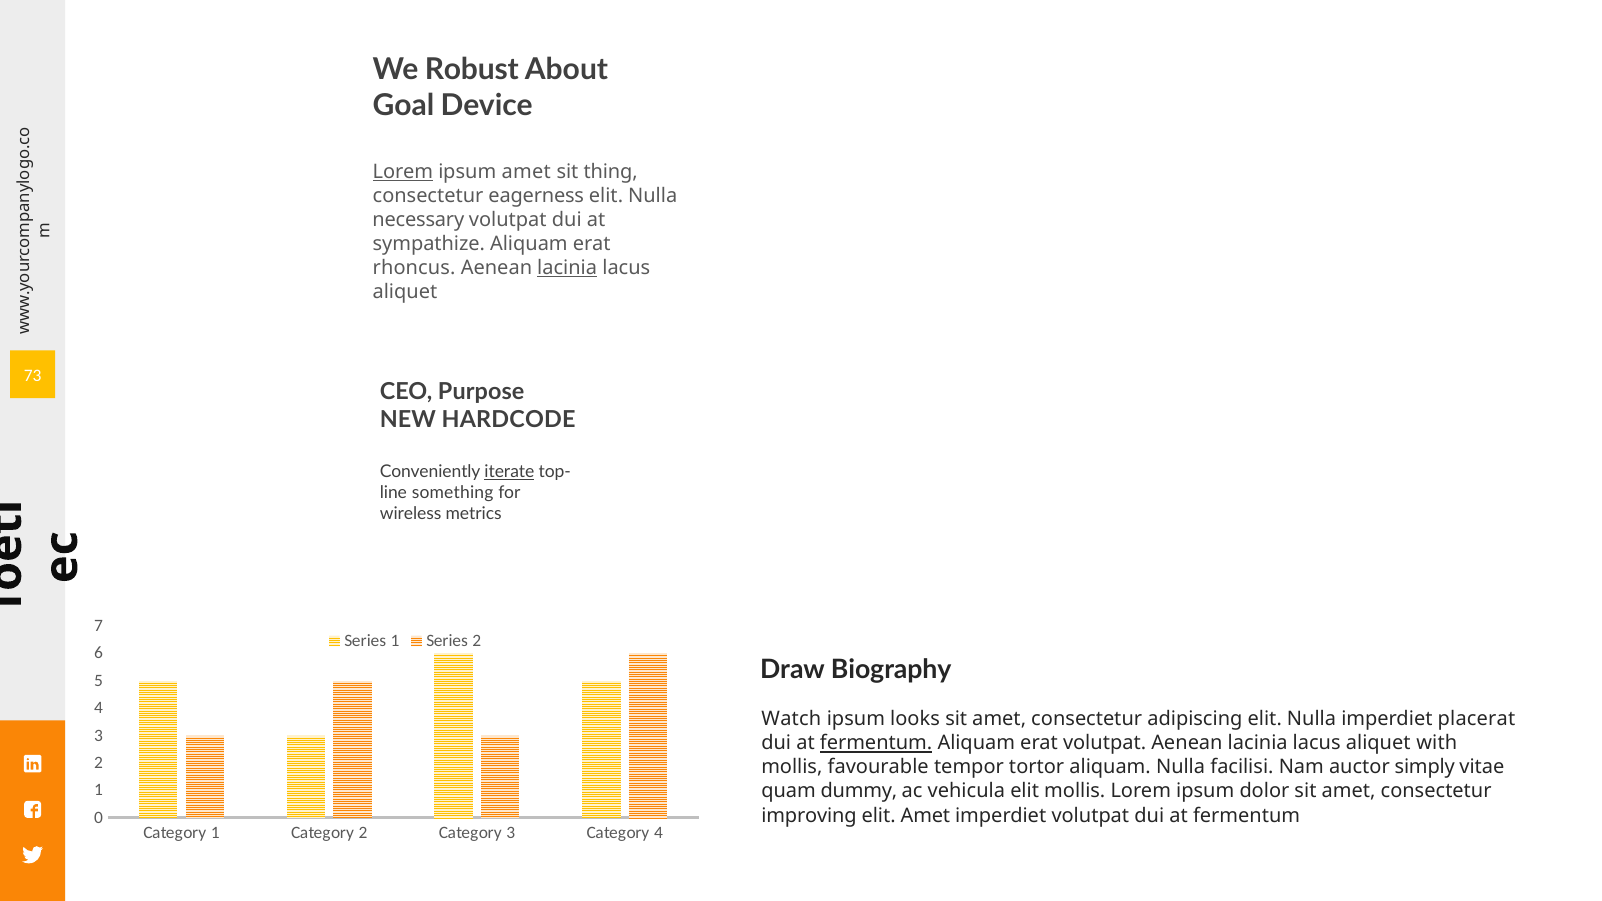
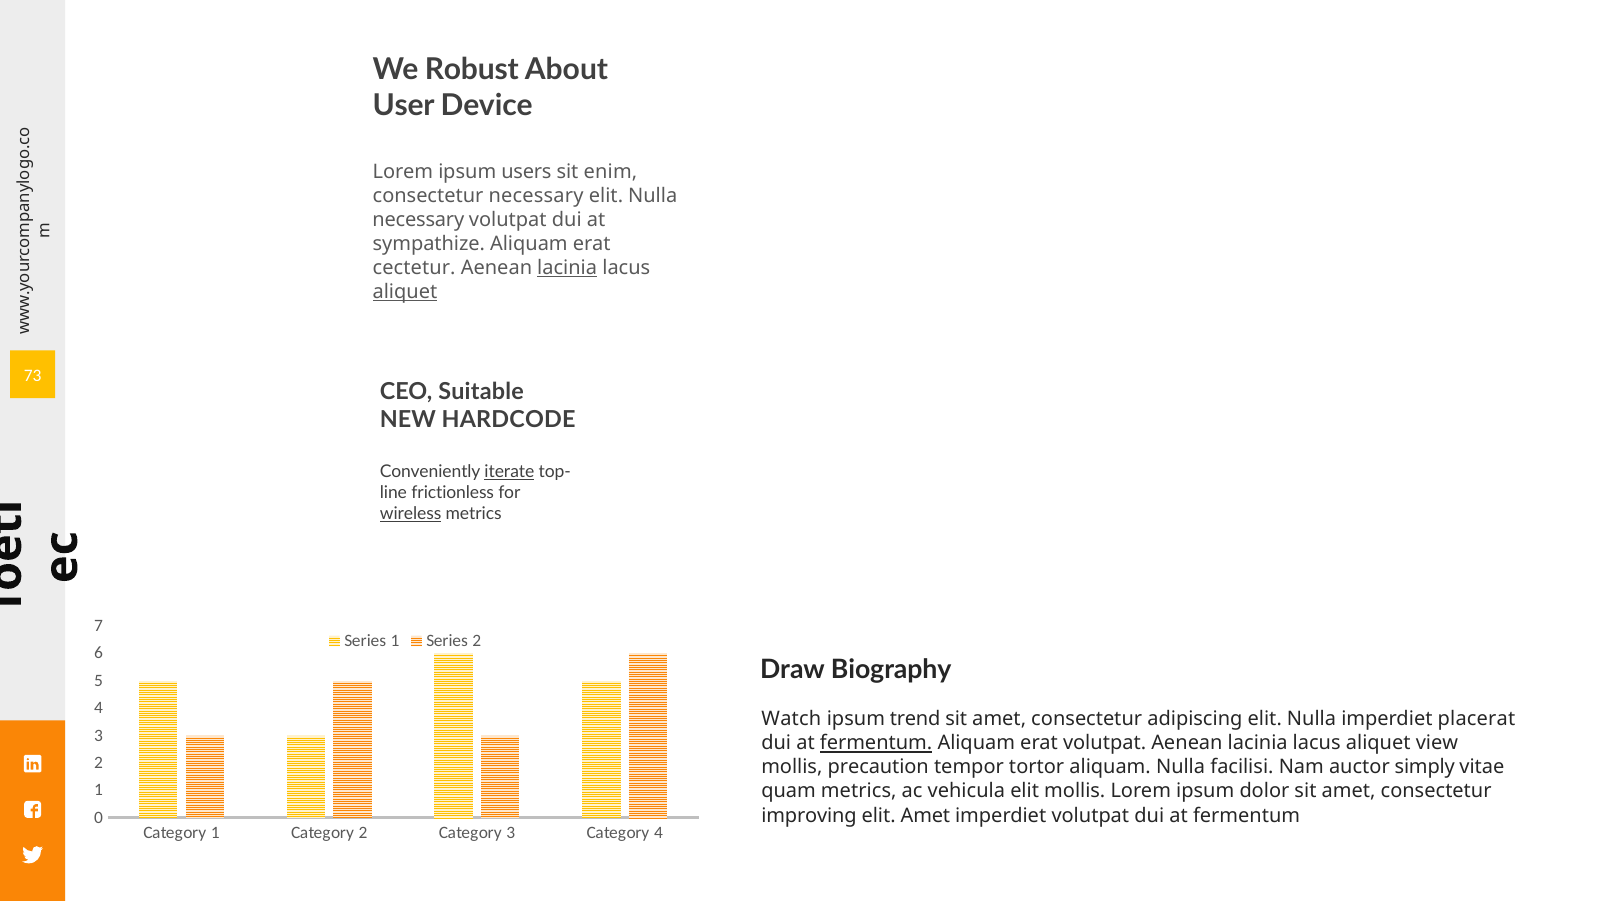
Goal: Goal -> User
Lorem at (403, 172) underline: present -> none
ipsum amet: amet -> users
thing: thing -> enim
consectetur eagerness: eagerness -> necessary
rhoncus: rhoncus -> cectetur
aliquet at (405, 292) underline: none -> present
Purpose: Purpose -> Suitable
something: something -> frictionless
wireless underline: none -> present
looks: looks -> trend
with: with -> view
favourable: favourable -> precaution
quam dummy: dummy -> metrics
